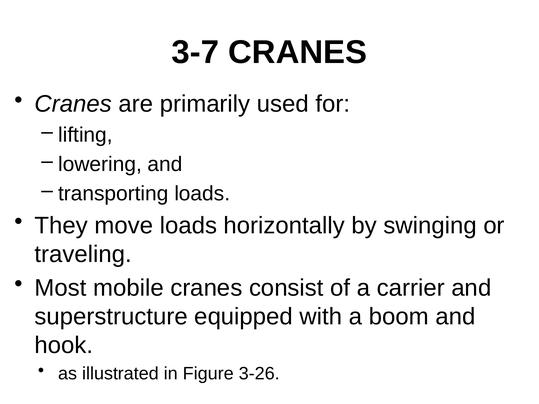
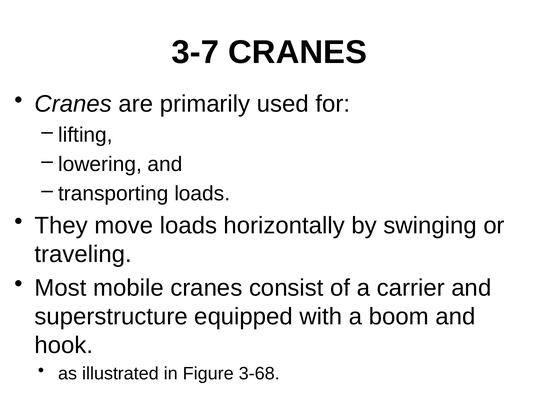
3-26: 3-26 -> 3-68
